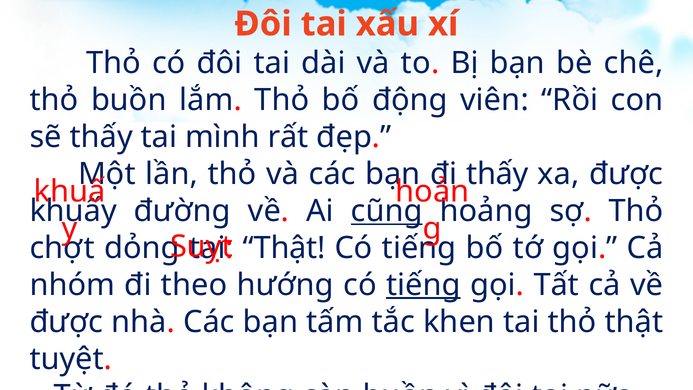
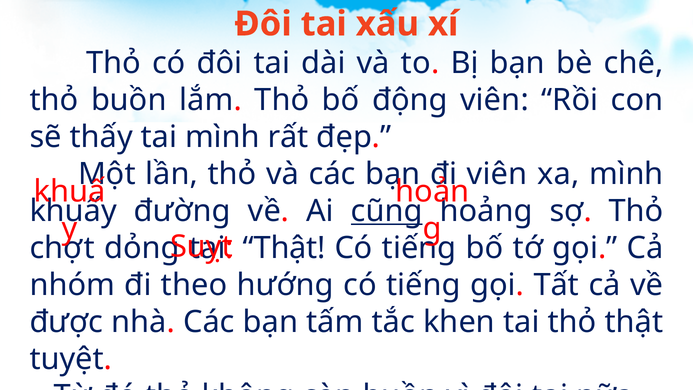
thấy at (497, 174): thấy -> viên
xa được: được -> mình
tiếng at (423, 285) underline: present -> none
